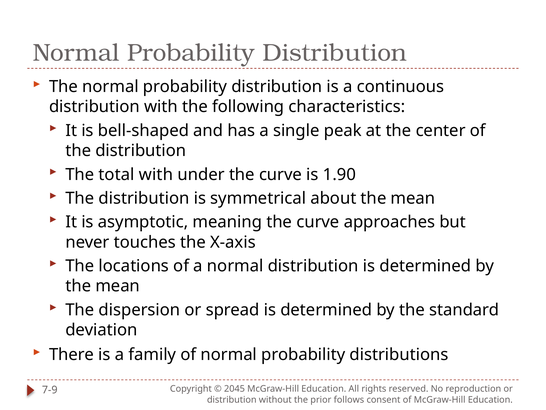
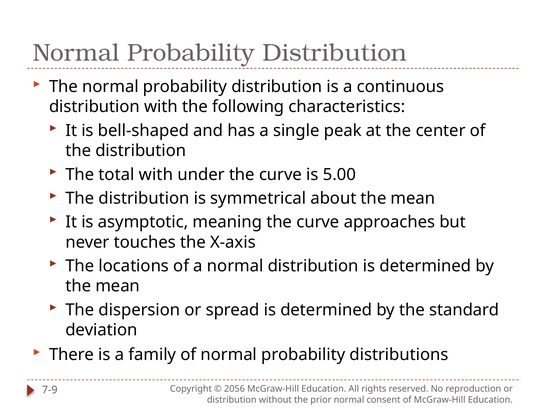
1.90: 1.90 -> 5.00
2045: 2045 -> 2056
prior follows: follows -> normal
